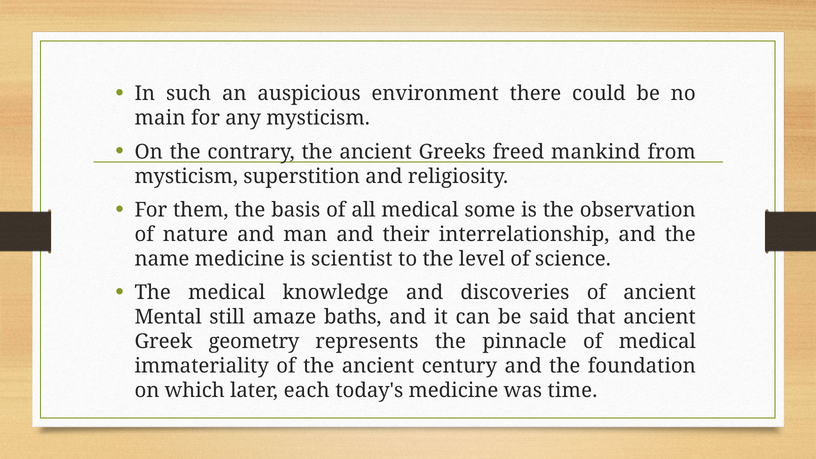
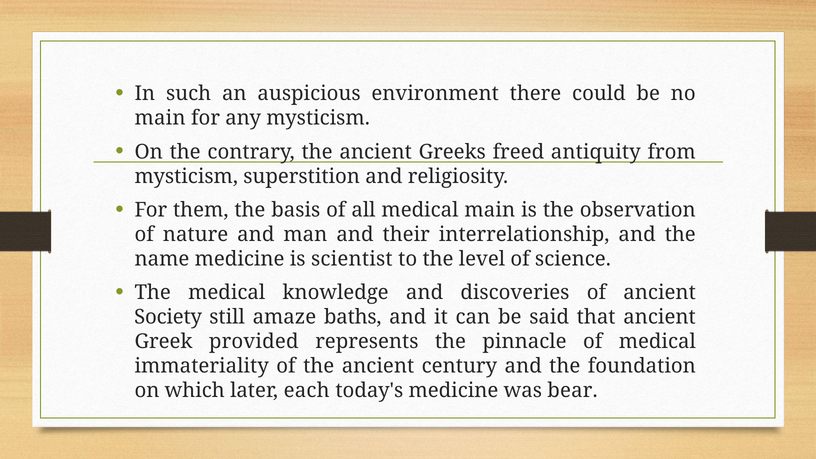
mankind: mankind -> antiquity
medical some: some -> main
Mental: Mental -> Society
geometry: geometry -> provided
time: time -> bear
